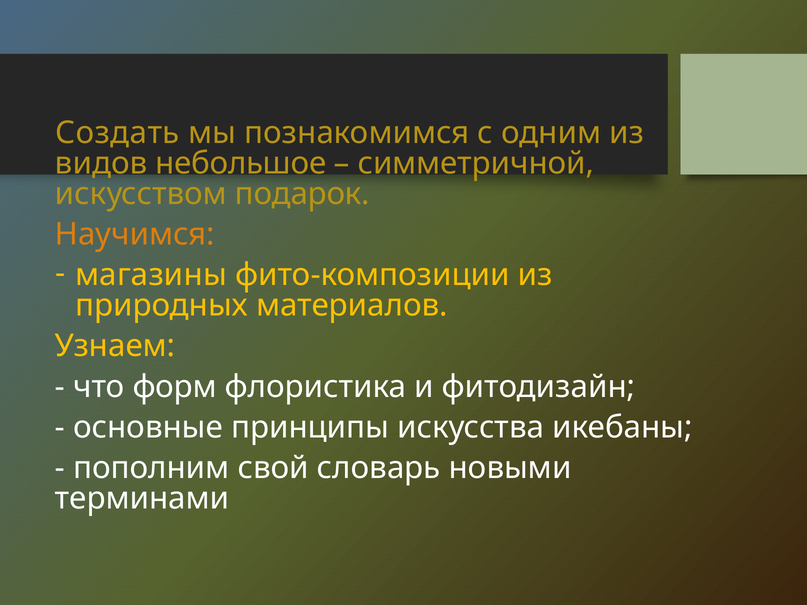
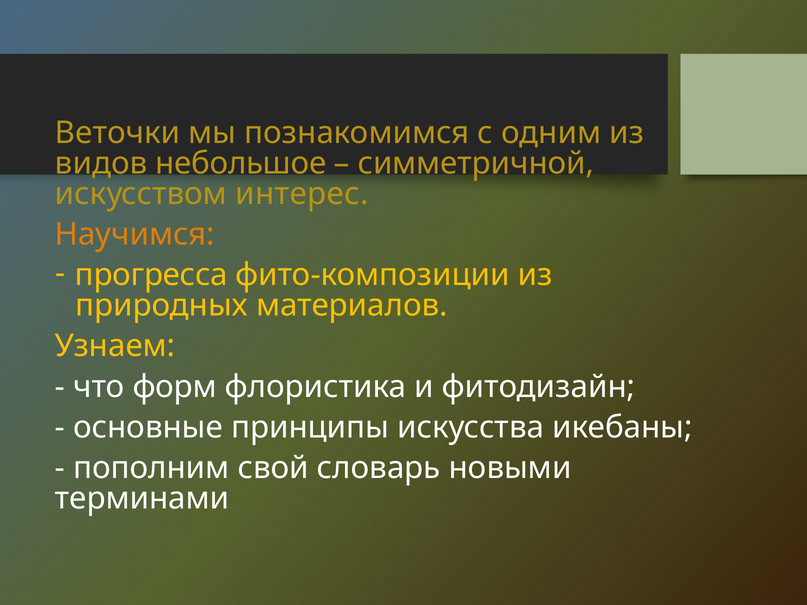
Создать: Создать -> Веточки
подарок: подарок -> интерес
магазины: магазины -> прогресса
